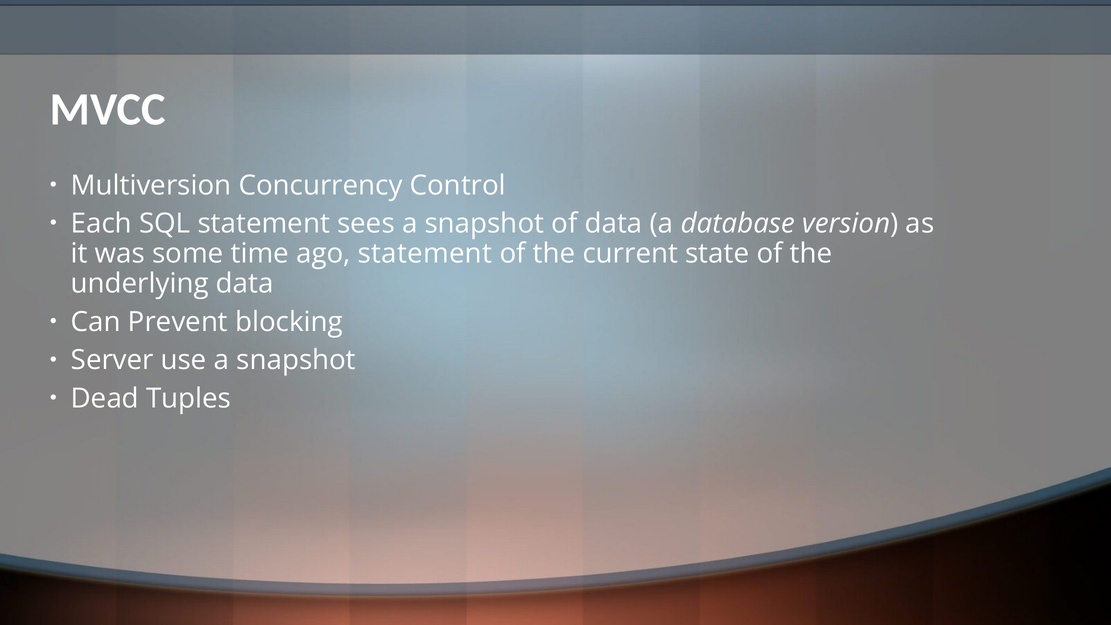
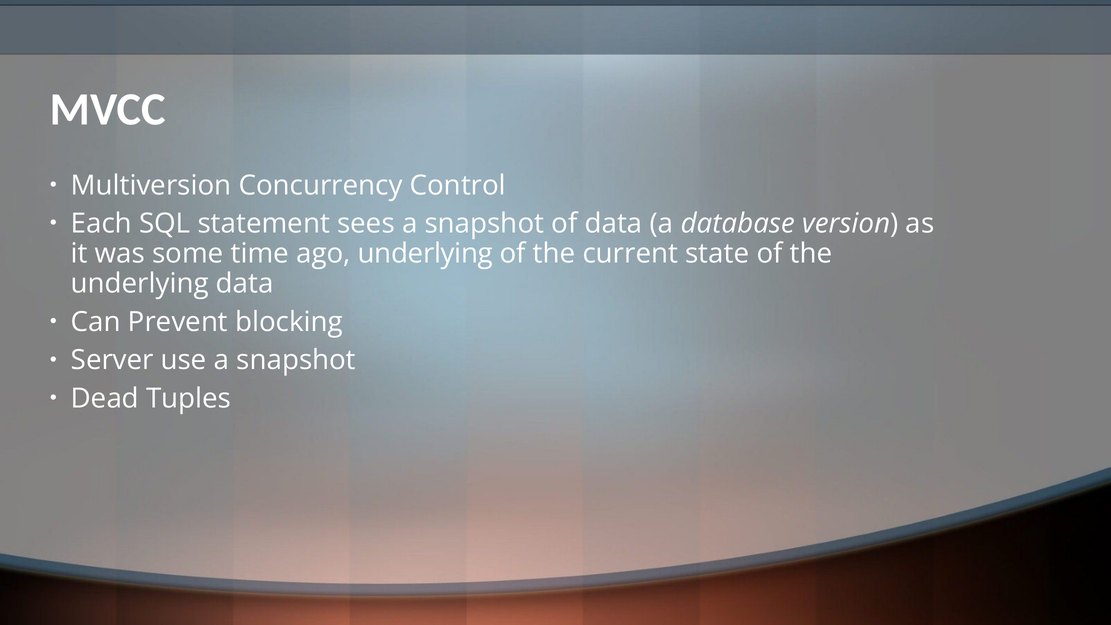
ago statement: statement -> underlying
